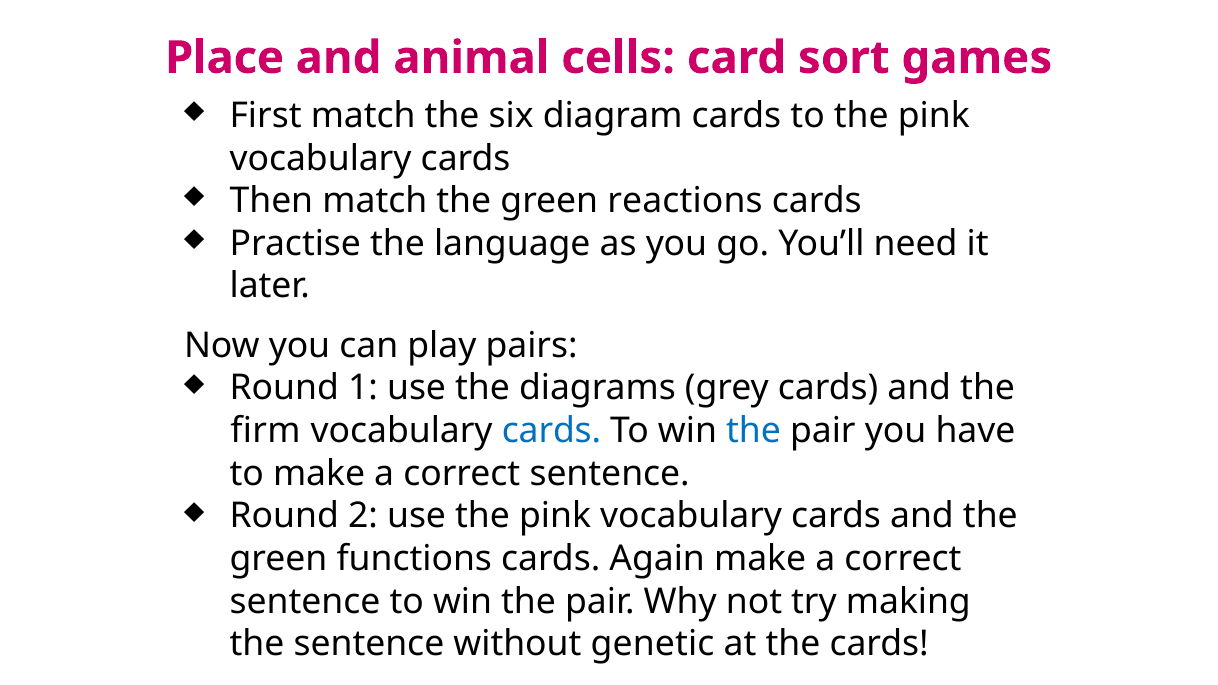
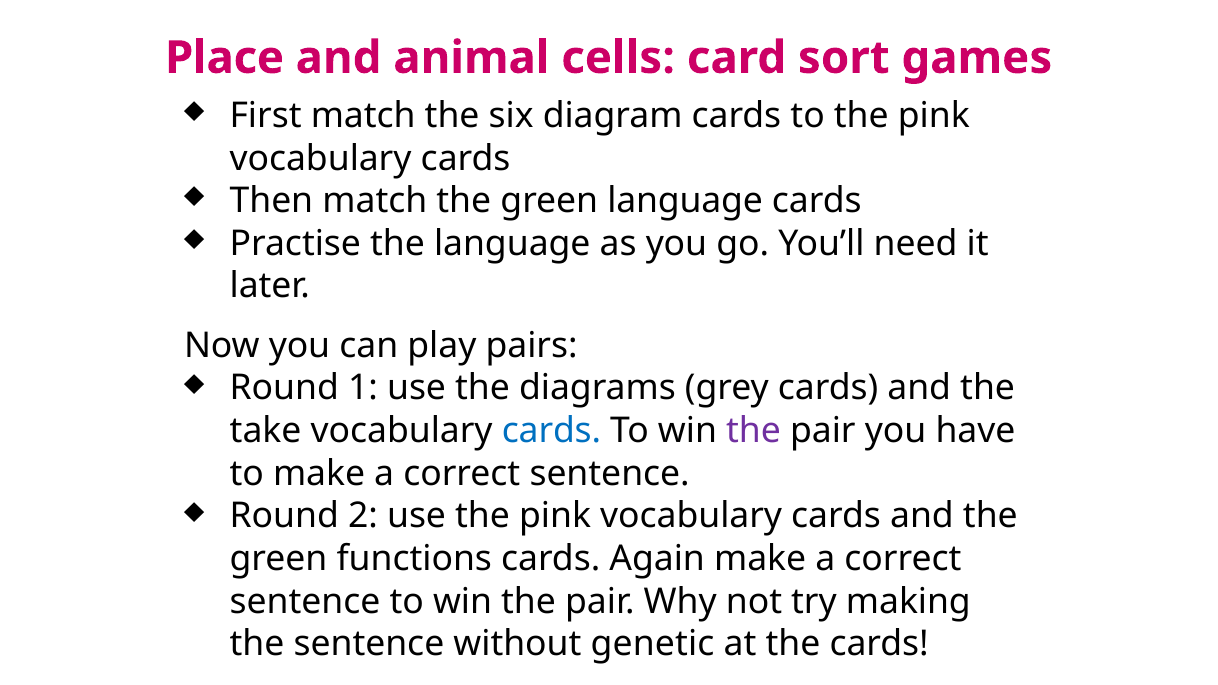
green reactions: reactions -> language
firm: firm -> take
the at (754, 431) colour: blue -> purple
